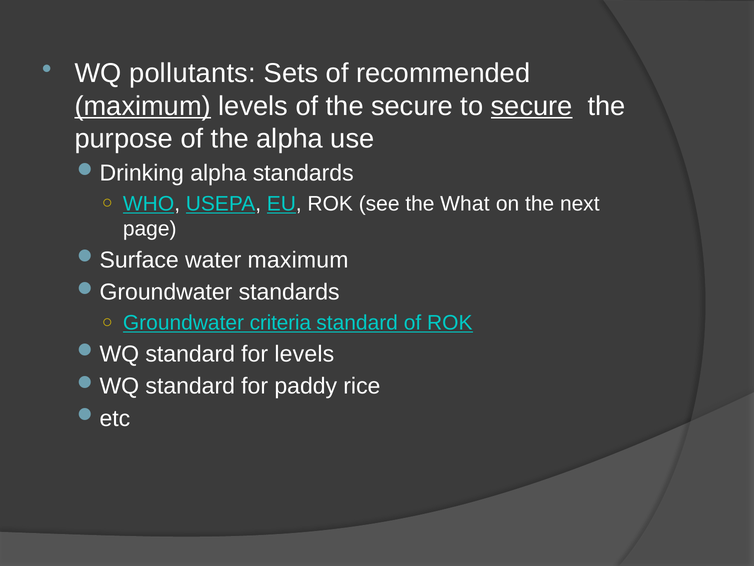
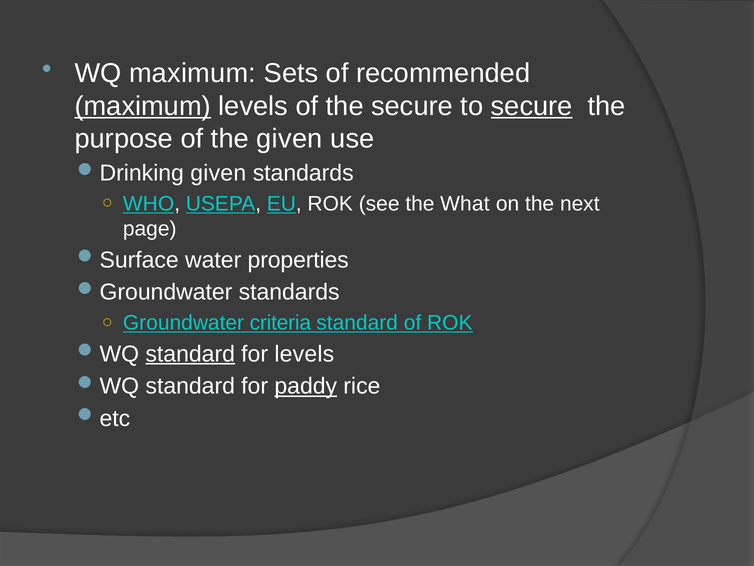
WQ pollutants: pollutants -> maximum
the alpha: alpha -> given
alpha at (218, 173): alpha -> given
water maximum: maximum -> properties
standard at (190, 354) underline: none -> present
paddy underline: none -> present
